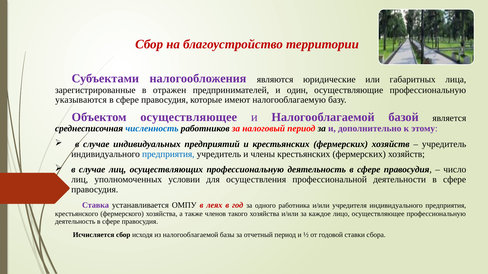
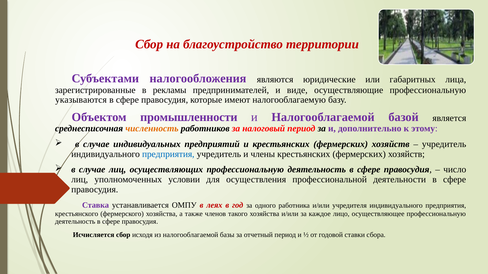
отражен: отражен -> рекламы
один: один -> виде
Объектом осуществляющее: осуществляющее -> промышленности
численность colour: blue -> orange
